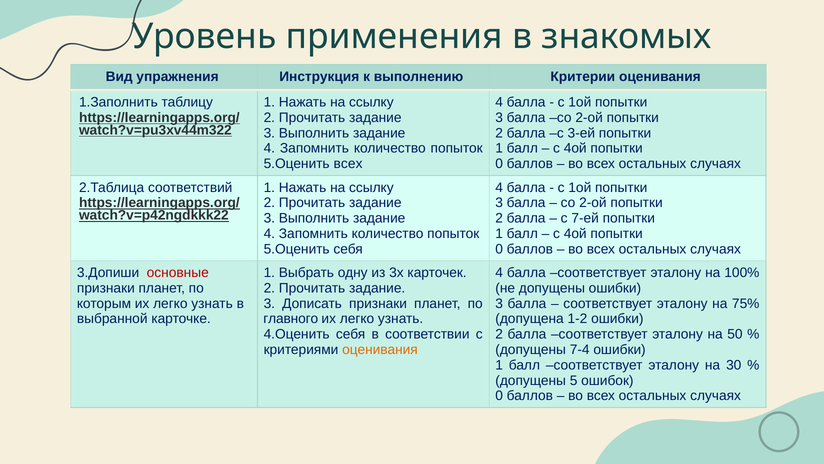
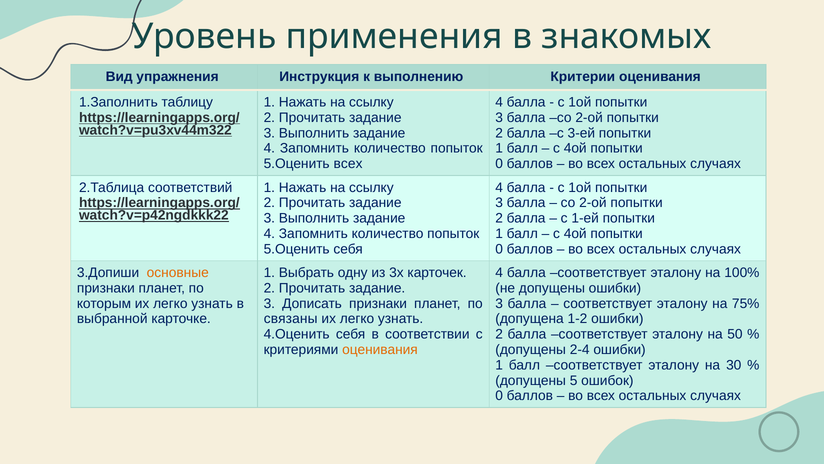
7-ей: 7-ей -> 1-ей
основные colour: red -> orange
главного: главного -> связаны
7-4: 7-4 -> 2-4
